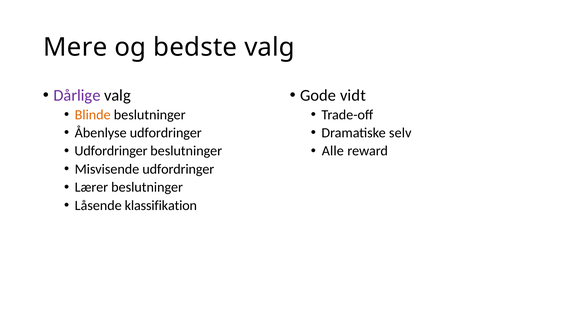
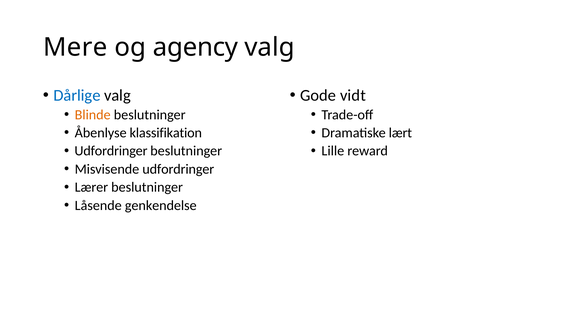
bedste: bedste -> agency
Dårlige colour: purple -> blue
Åbenlyse udfordringer: udfordringer -> klassifikation
selv: selv -> lært
Alle: Alle -> Lille
klassifikation: klassifikation -> genkendelse
